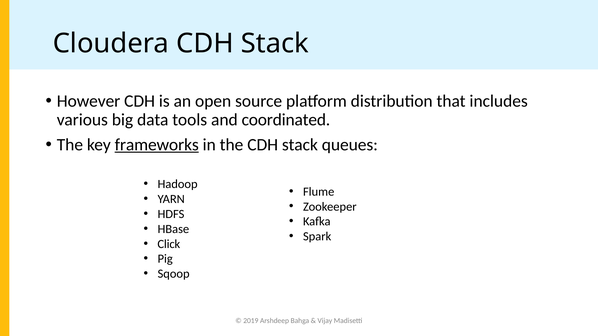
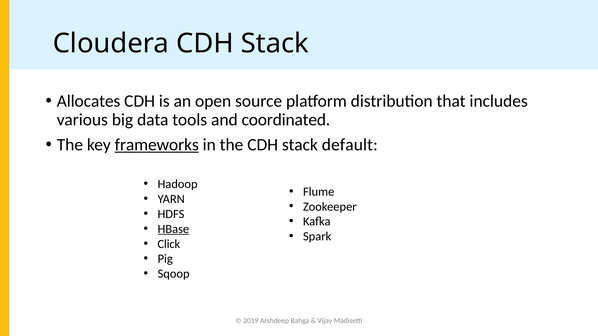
However: However -> Allocates
queues: queues -> default
HBase underline: none -> present
